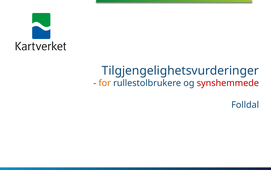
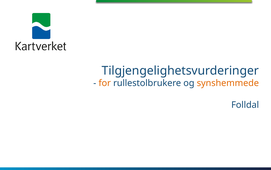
synshemmede colour: red -> orange
